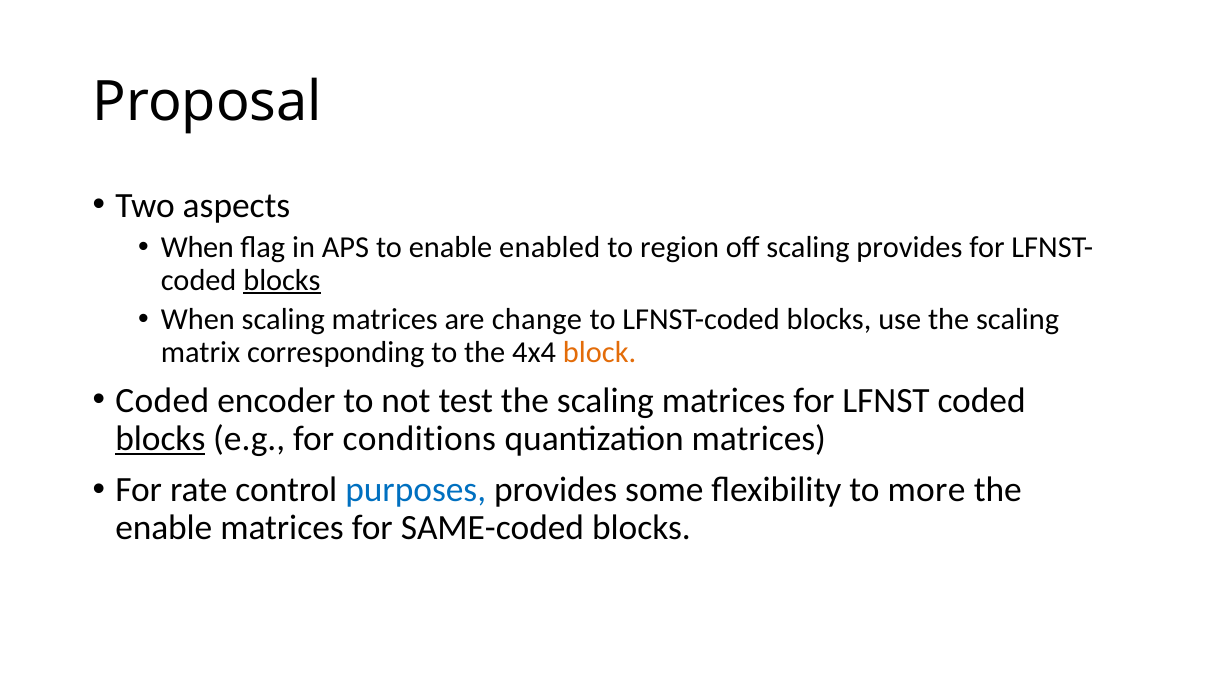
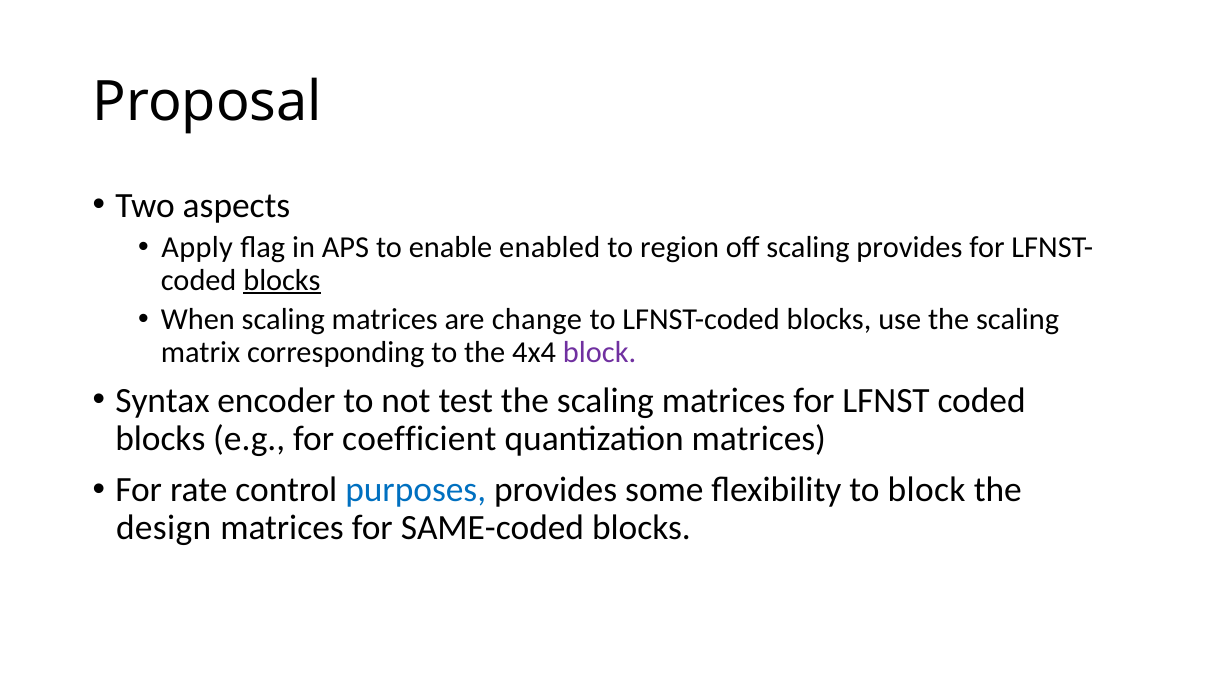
When at (197, 247): When -> Apply
block at (600, 352) colour: orange -> purple
Coded at (162, 400): Coded -> Syntax
blocks at (160, 438) underline: present -> none
conditions: conditions -> coefficient
to more: more -> block
enable at (164, 528): enable -> design
